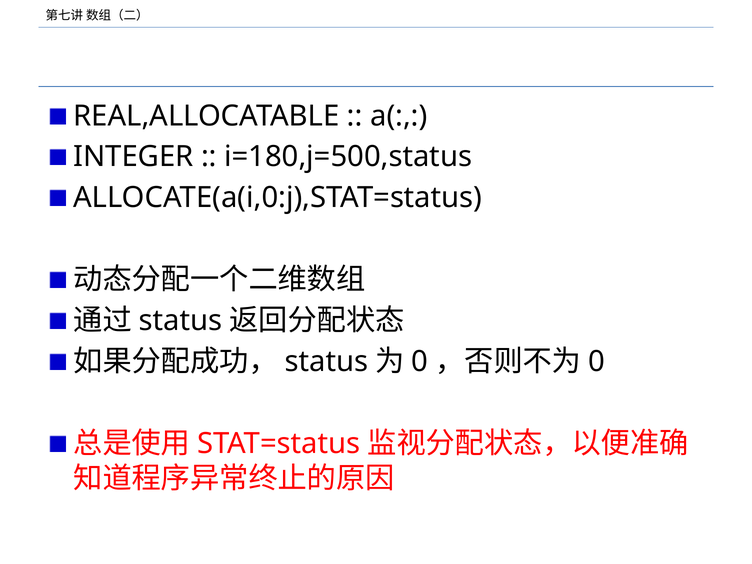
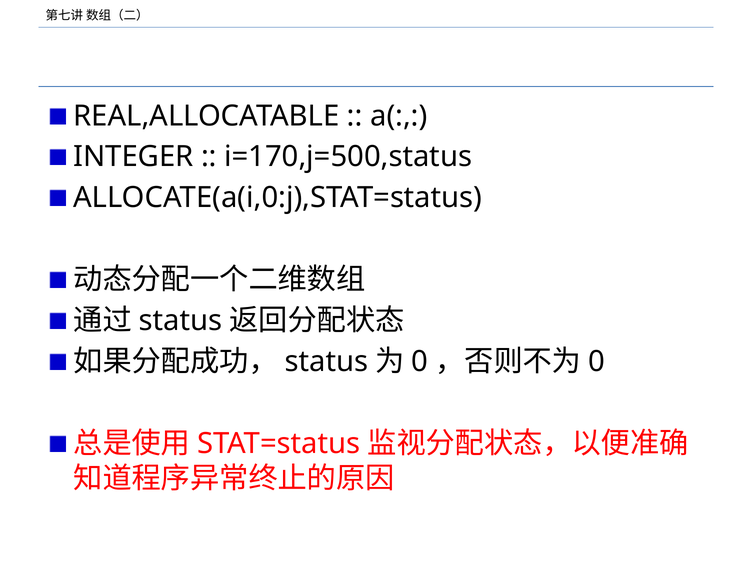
i=180,j=500,status: i=180,j=500,status -> i=170,j=500,status
